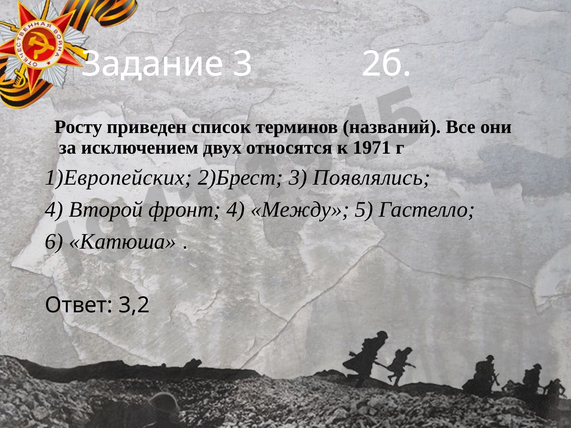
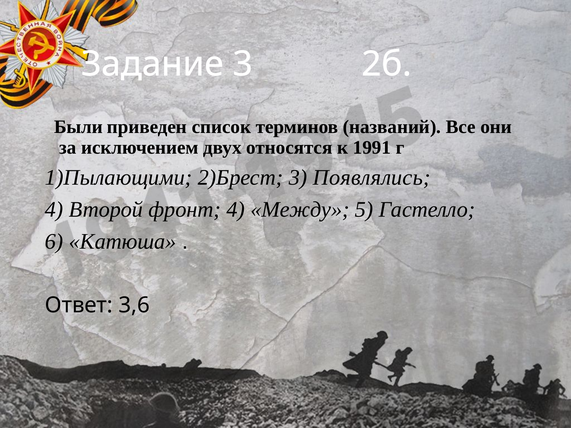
Росту: Росту -> Были
1971: 1971 -> 1991
1)Европейских: 1)Европейских -> 1)Пылающими
3,2: 3,2 -> 3,6
